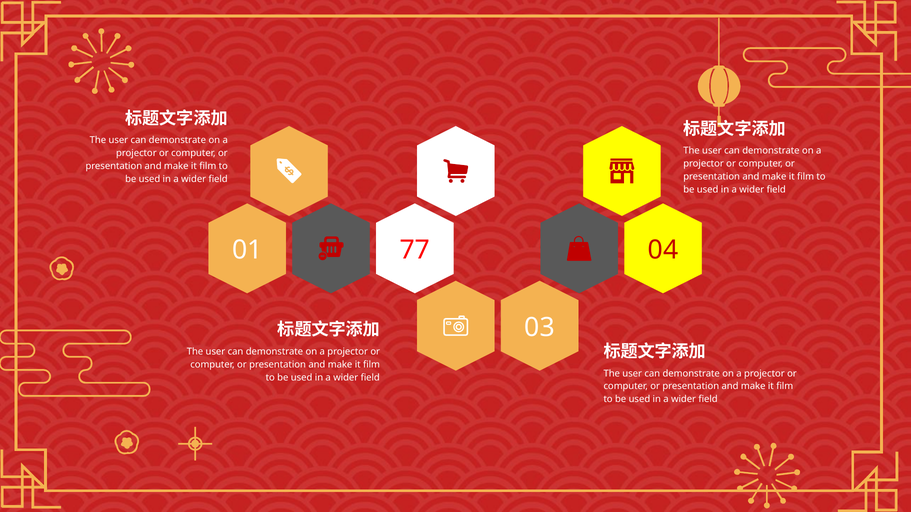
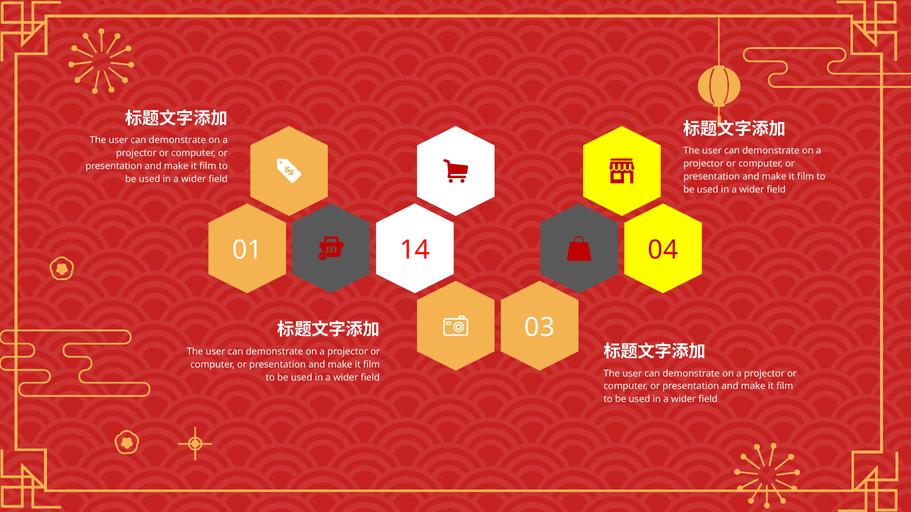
77: 77 -> 14
